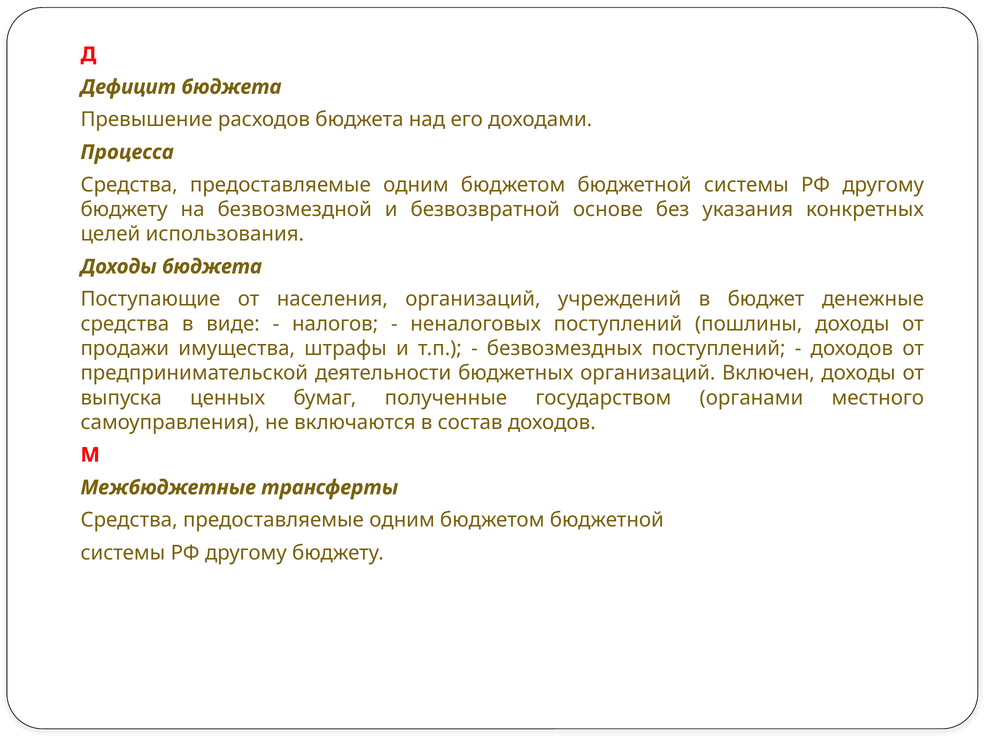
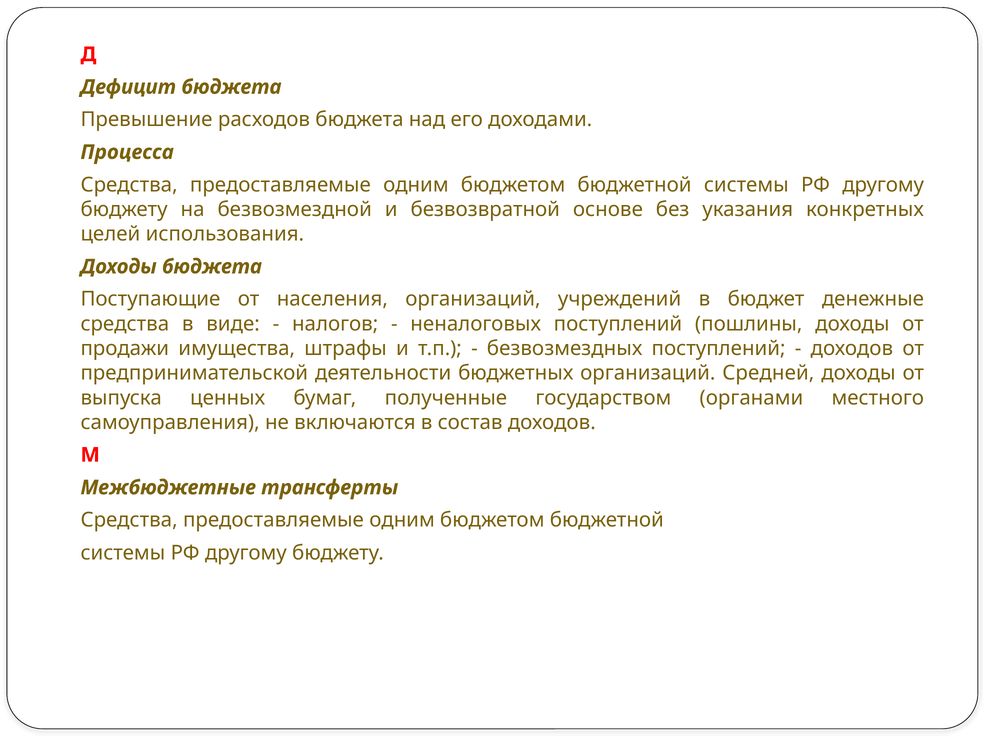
Включен: Включен -> Средней
